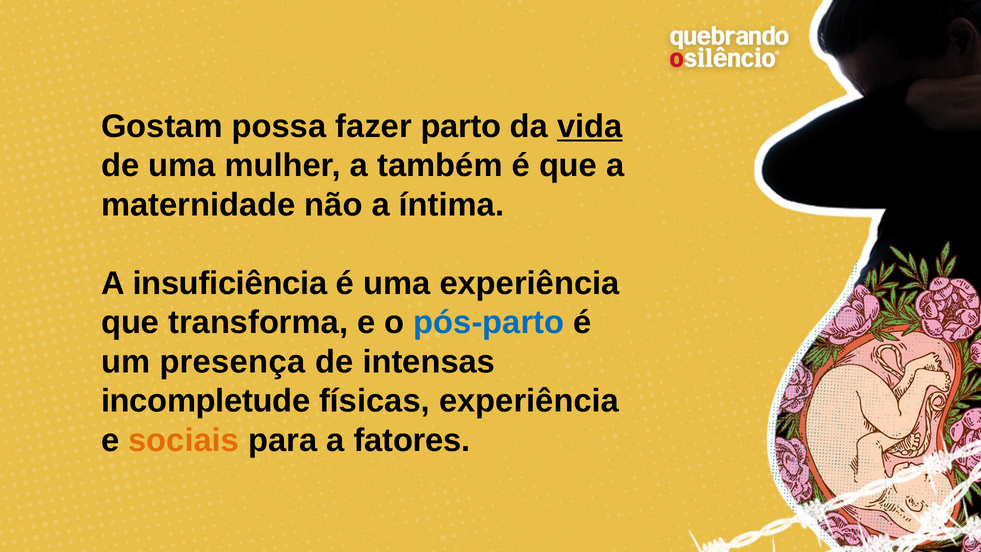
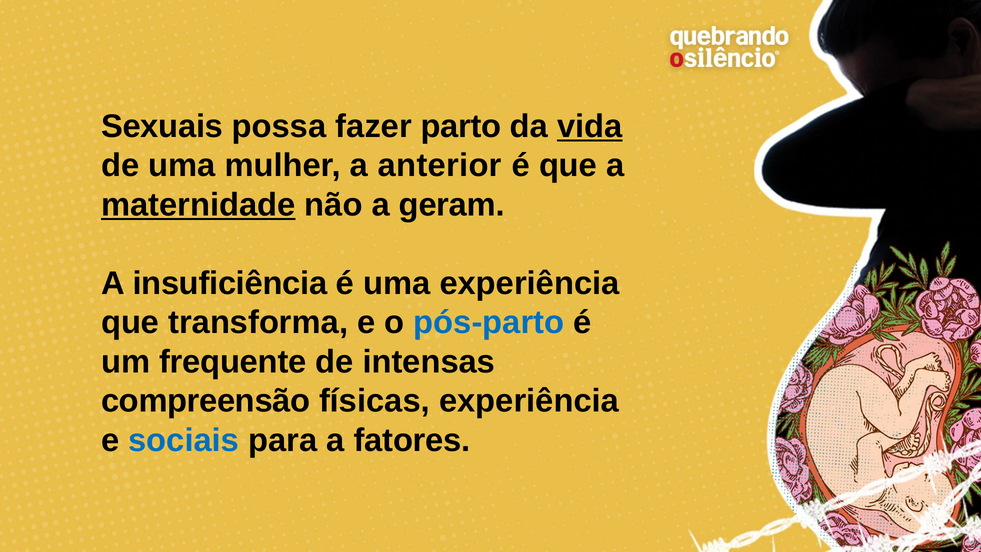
Gostam: Gostam -> Sexuais
também: também -> anterior
maternidade underline: none -> present
íntima: íntima -> geram
presença: presença -> frequente
incompletude: incompletude -> compreensão
sociais colour: orange -> blue
